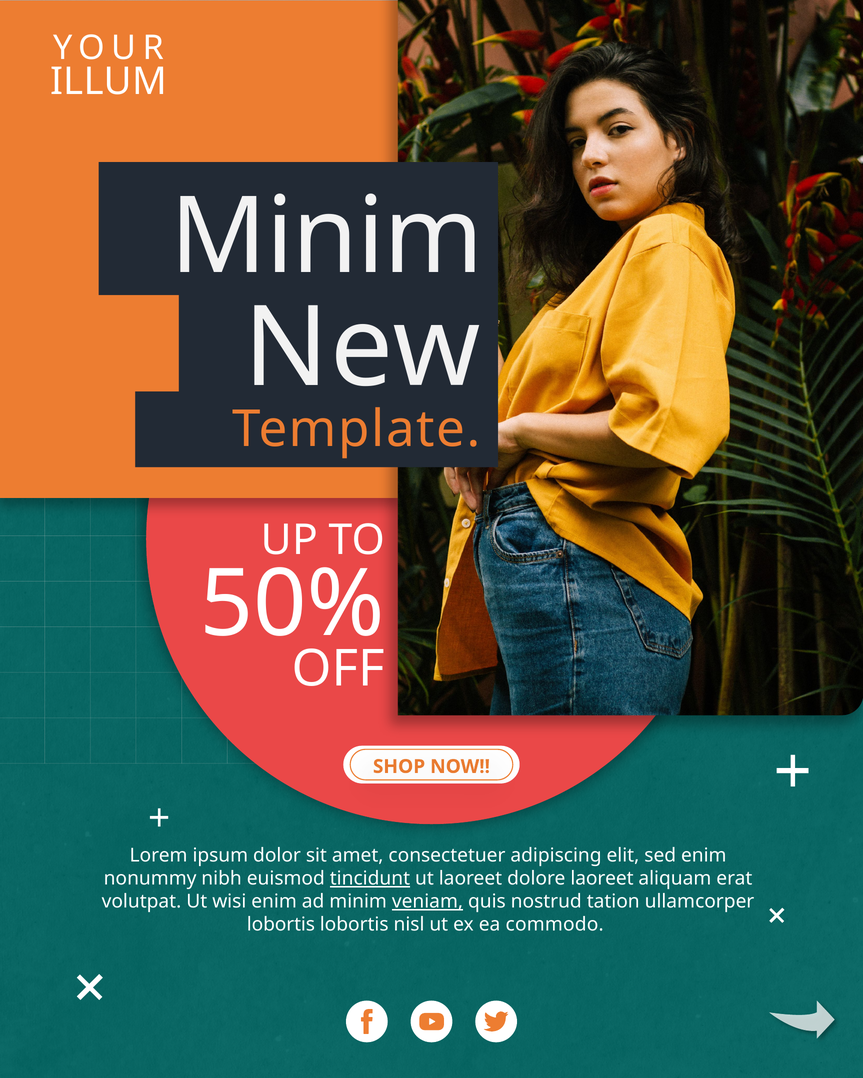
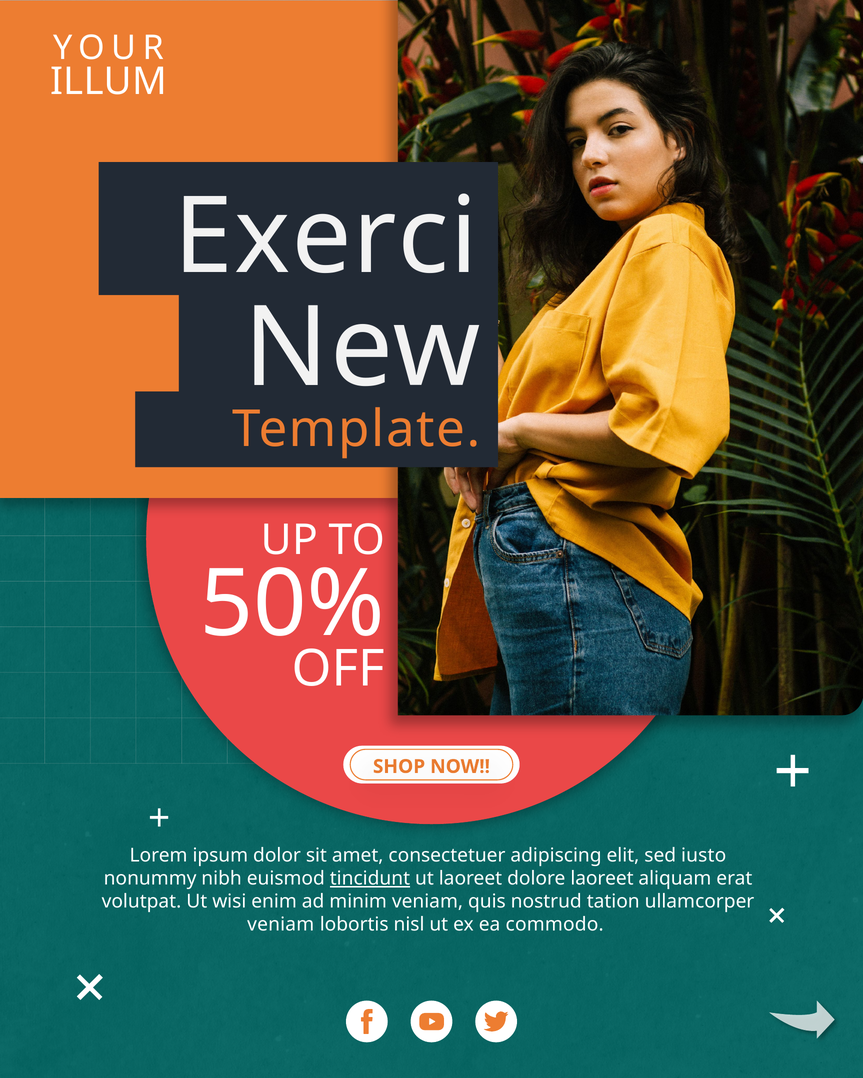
Minim at (327, 237): Minim -> Exerci
sed enim: enim -> iusto
veniam at (427, 902) underline: present -> none
lobortis at (281, 925): lobortis -> veniam
